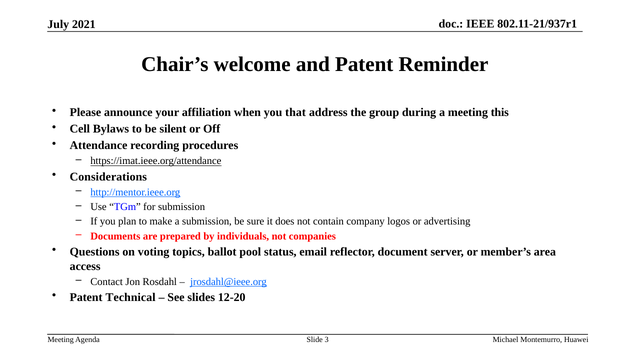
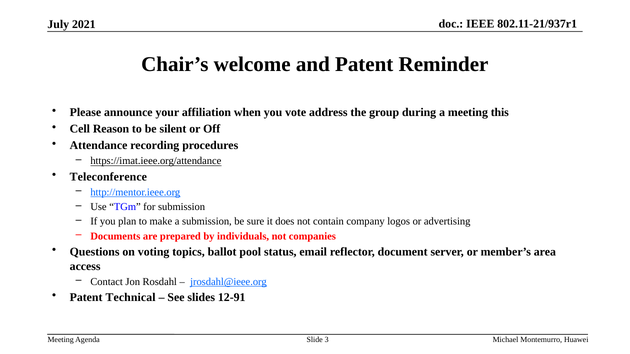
that: that -> vote
Bylaws: Bylaws -> Reason
Considerations: Considerations -> Teleconference
12-20: 12-20 -> 12-91
